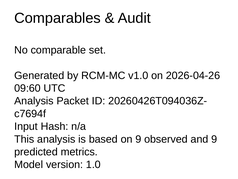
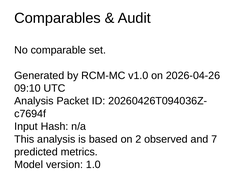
09:60: 09:60 -> 09:10
on 9: 9 -> 2
and 9: 9 -> 7
